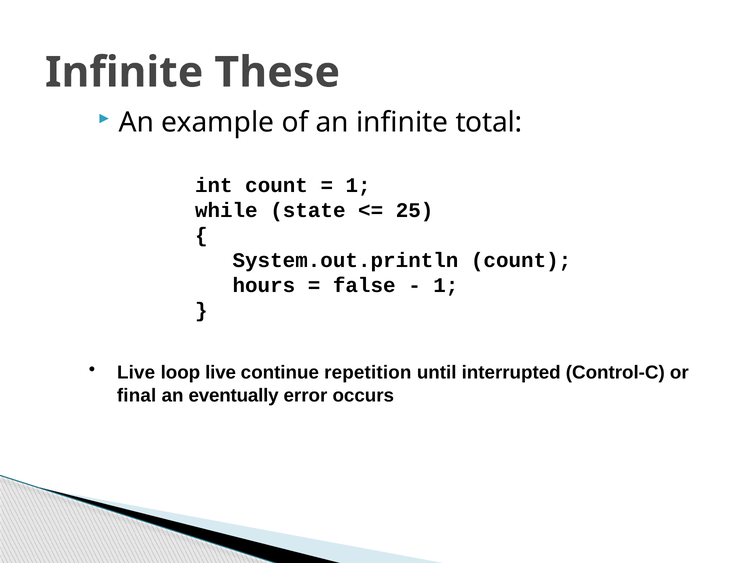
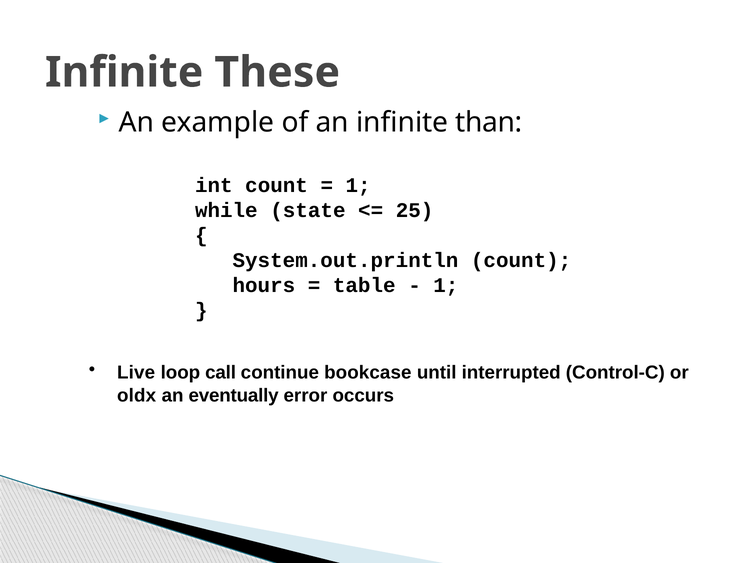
total: total -> than
false: false -> table
loop live: live -> call
repetition: repetition -> bookcase
final: final -> oldx
